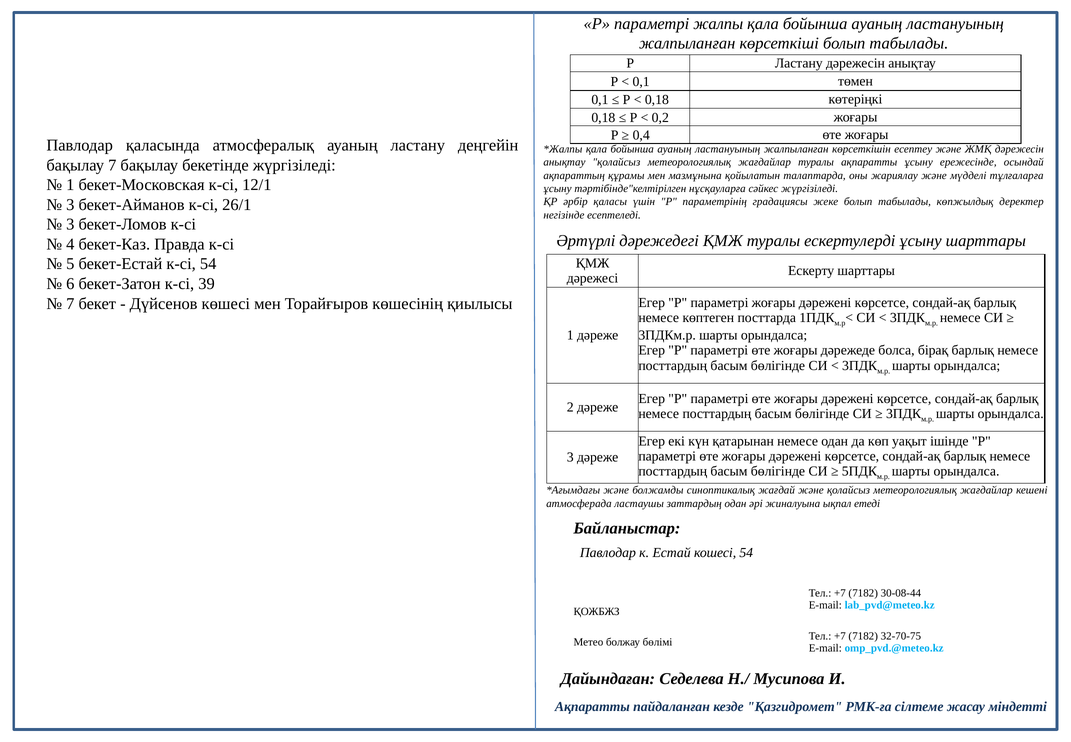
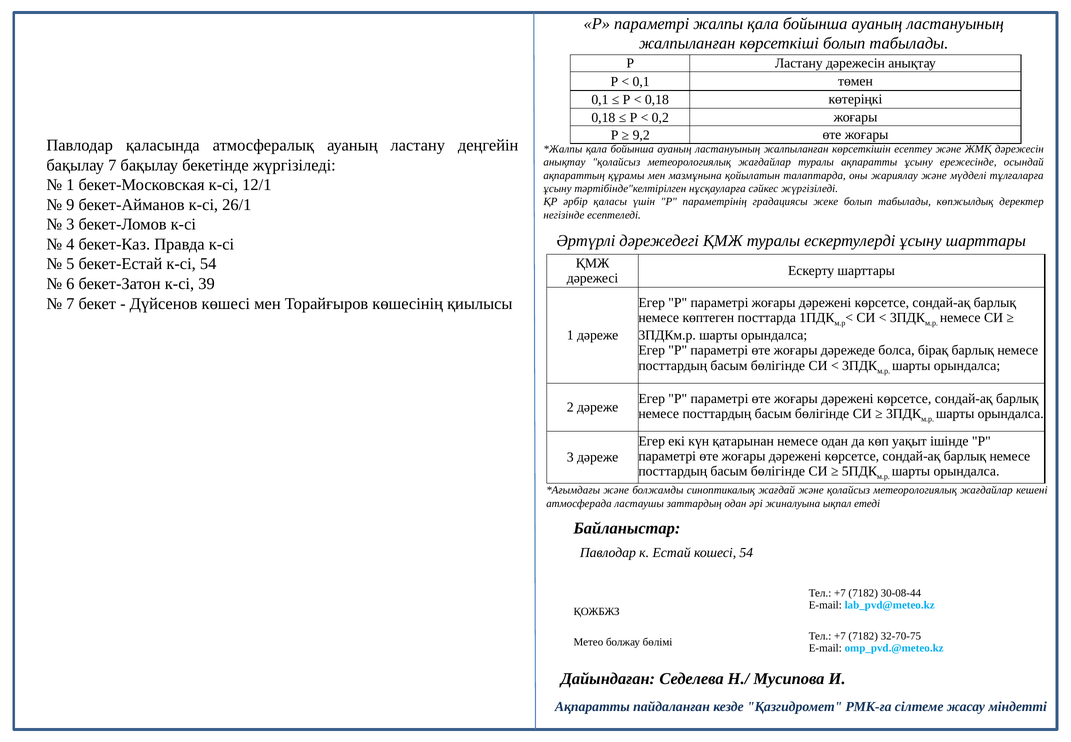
0,4: 0,4 -> 9,2
3 at (70, 205): 3 -> 9
